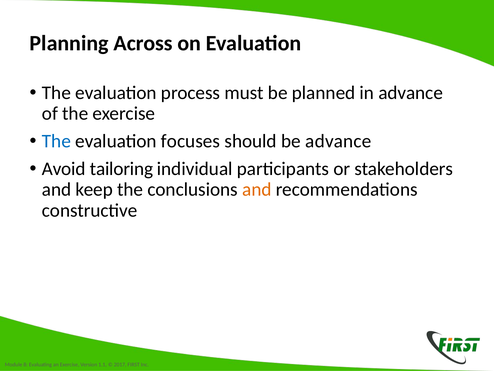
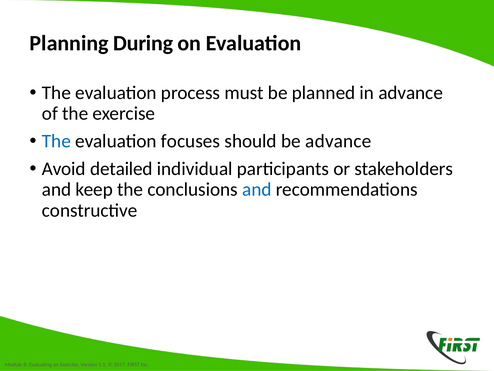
Across: Across -> During
tailoring: tailoring -> detailed
and at (257, 189) colour: orange -> blue
